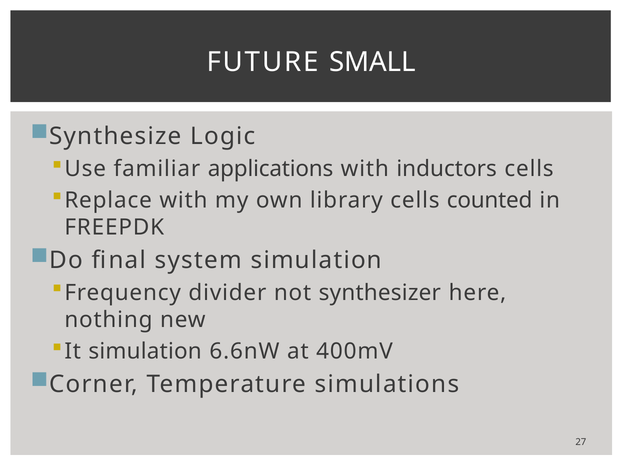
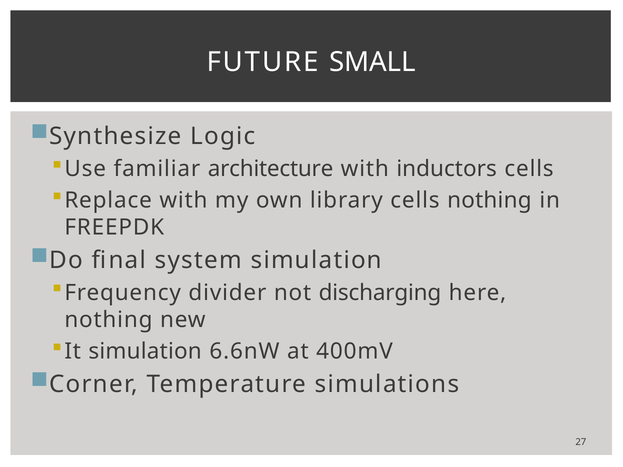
applications: applications -> architecture
cells counted: counted -> nothing
synthesizer: synthesizer -> discharging
